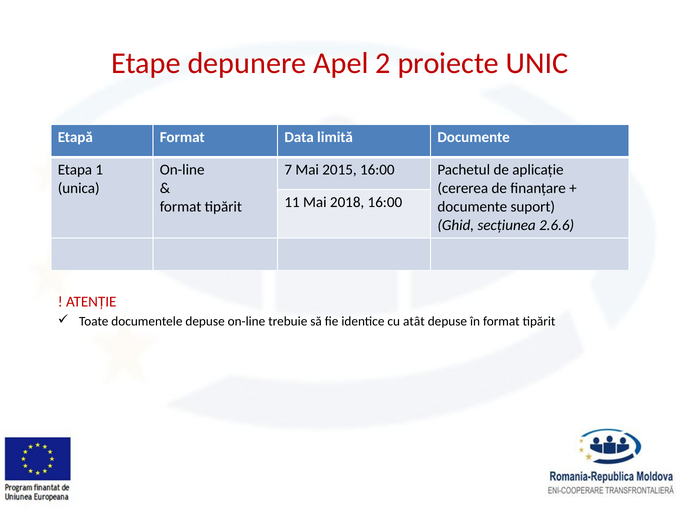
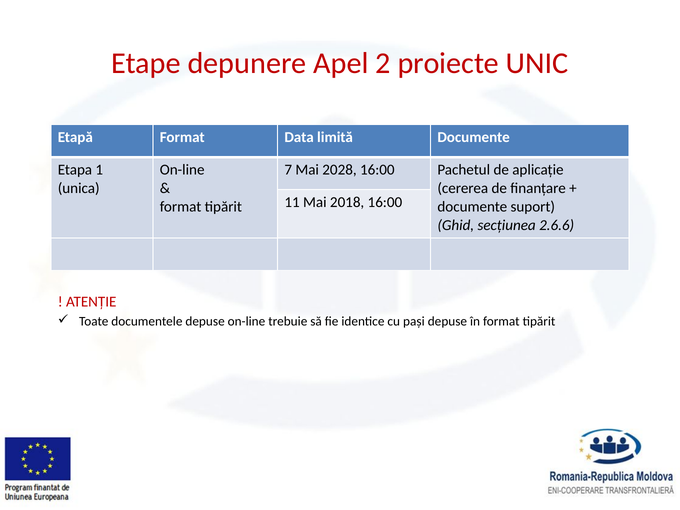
2015: 2015 -> 2028
atât: atât -> pași
